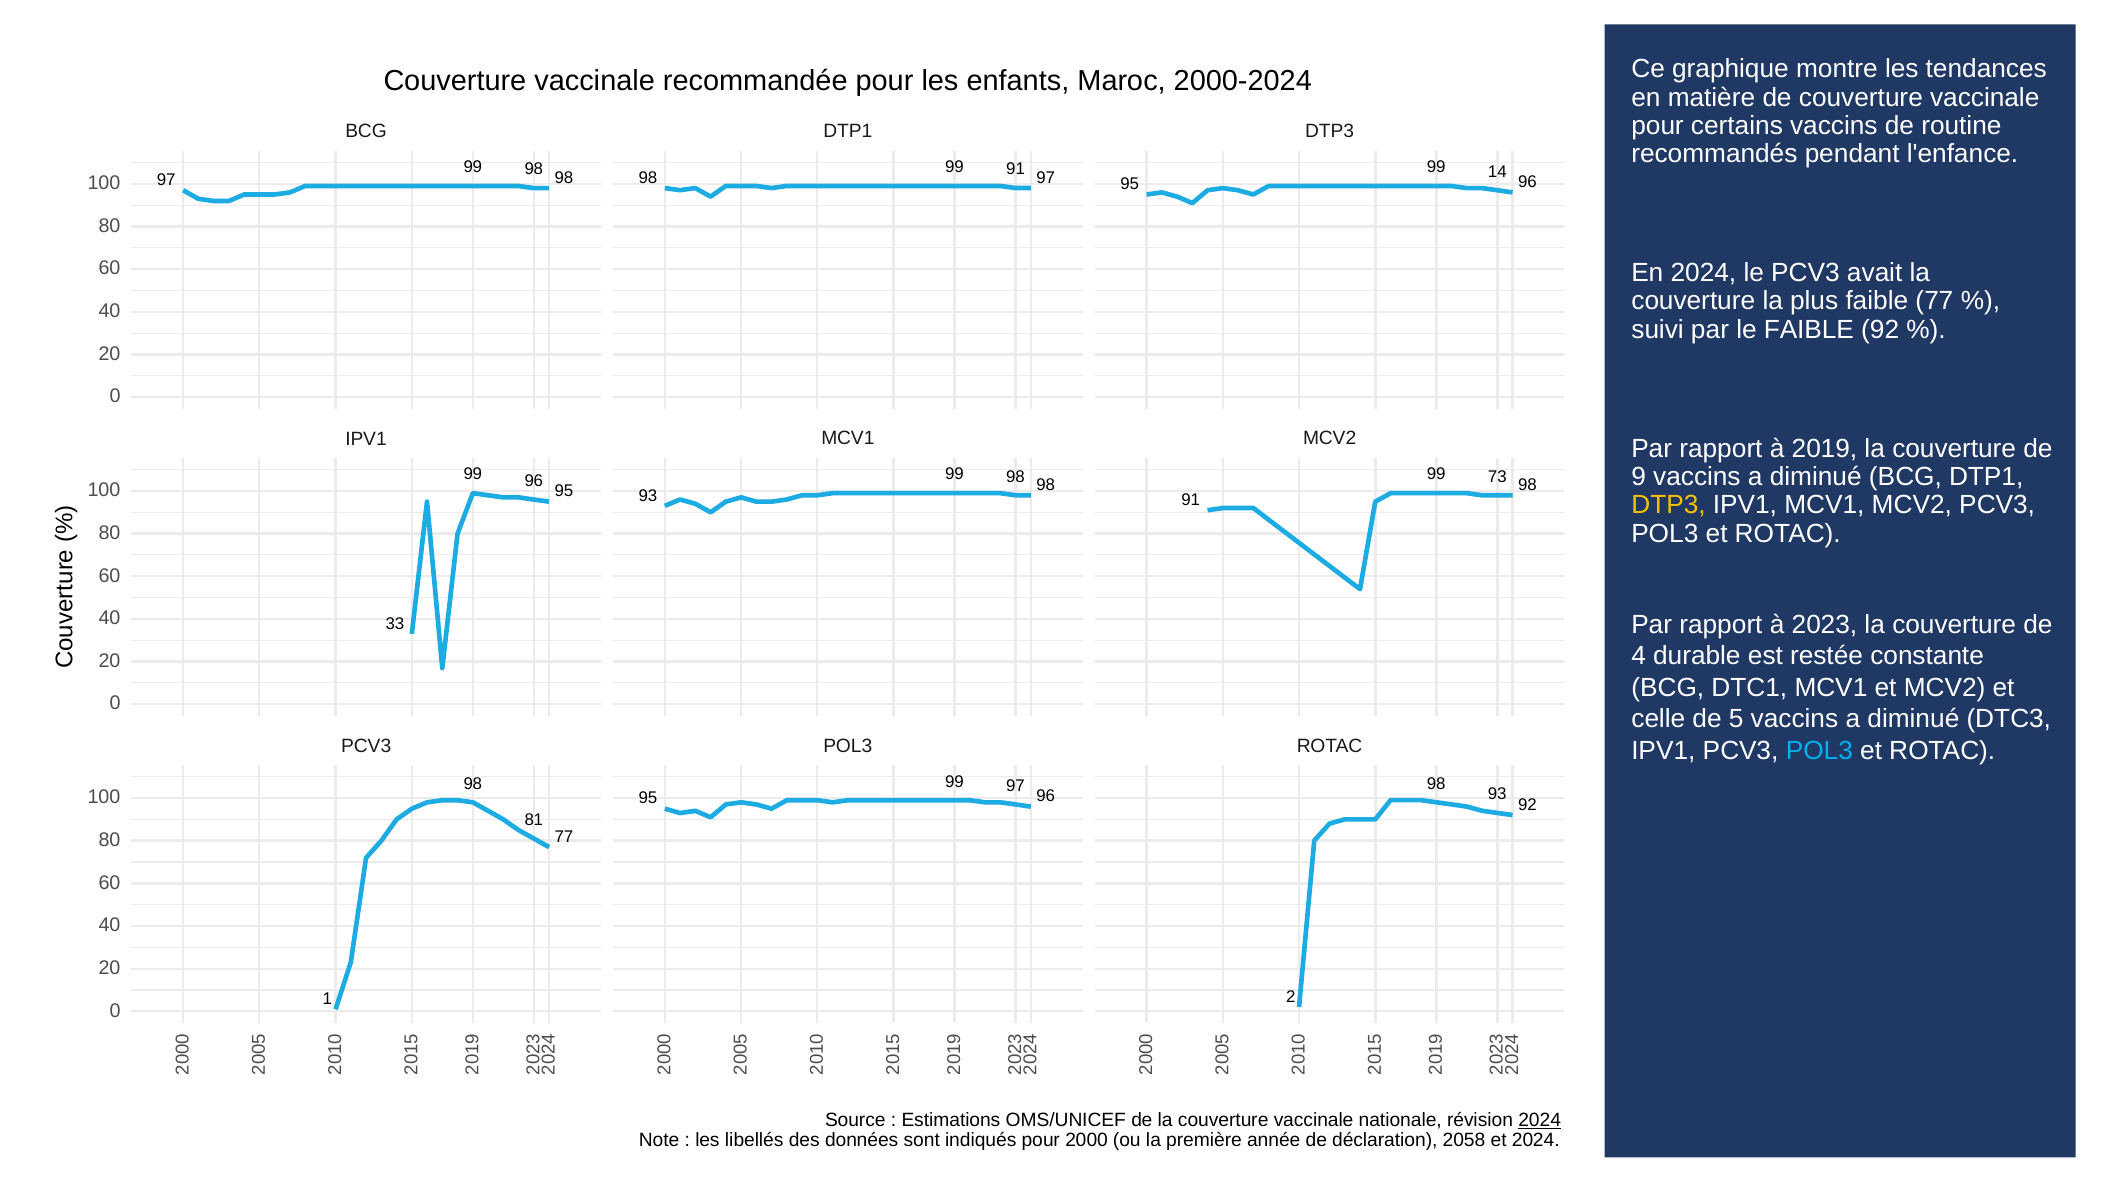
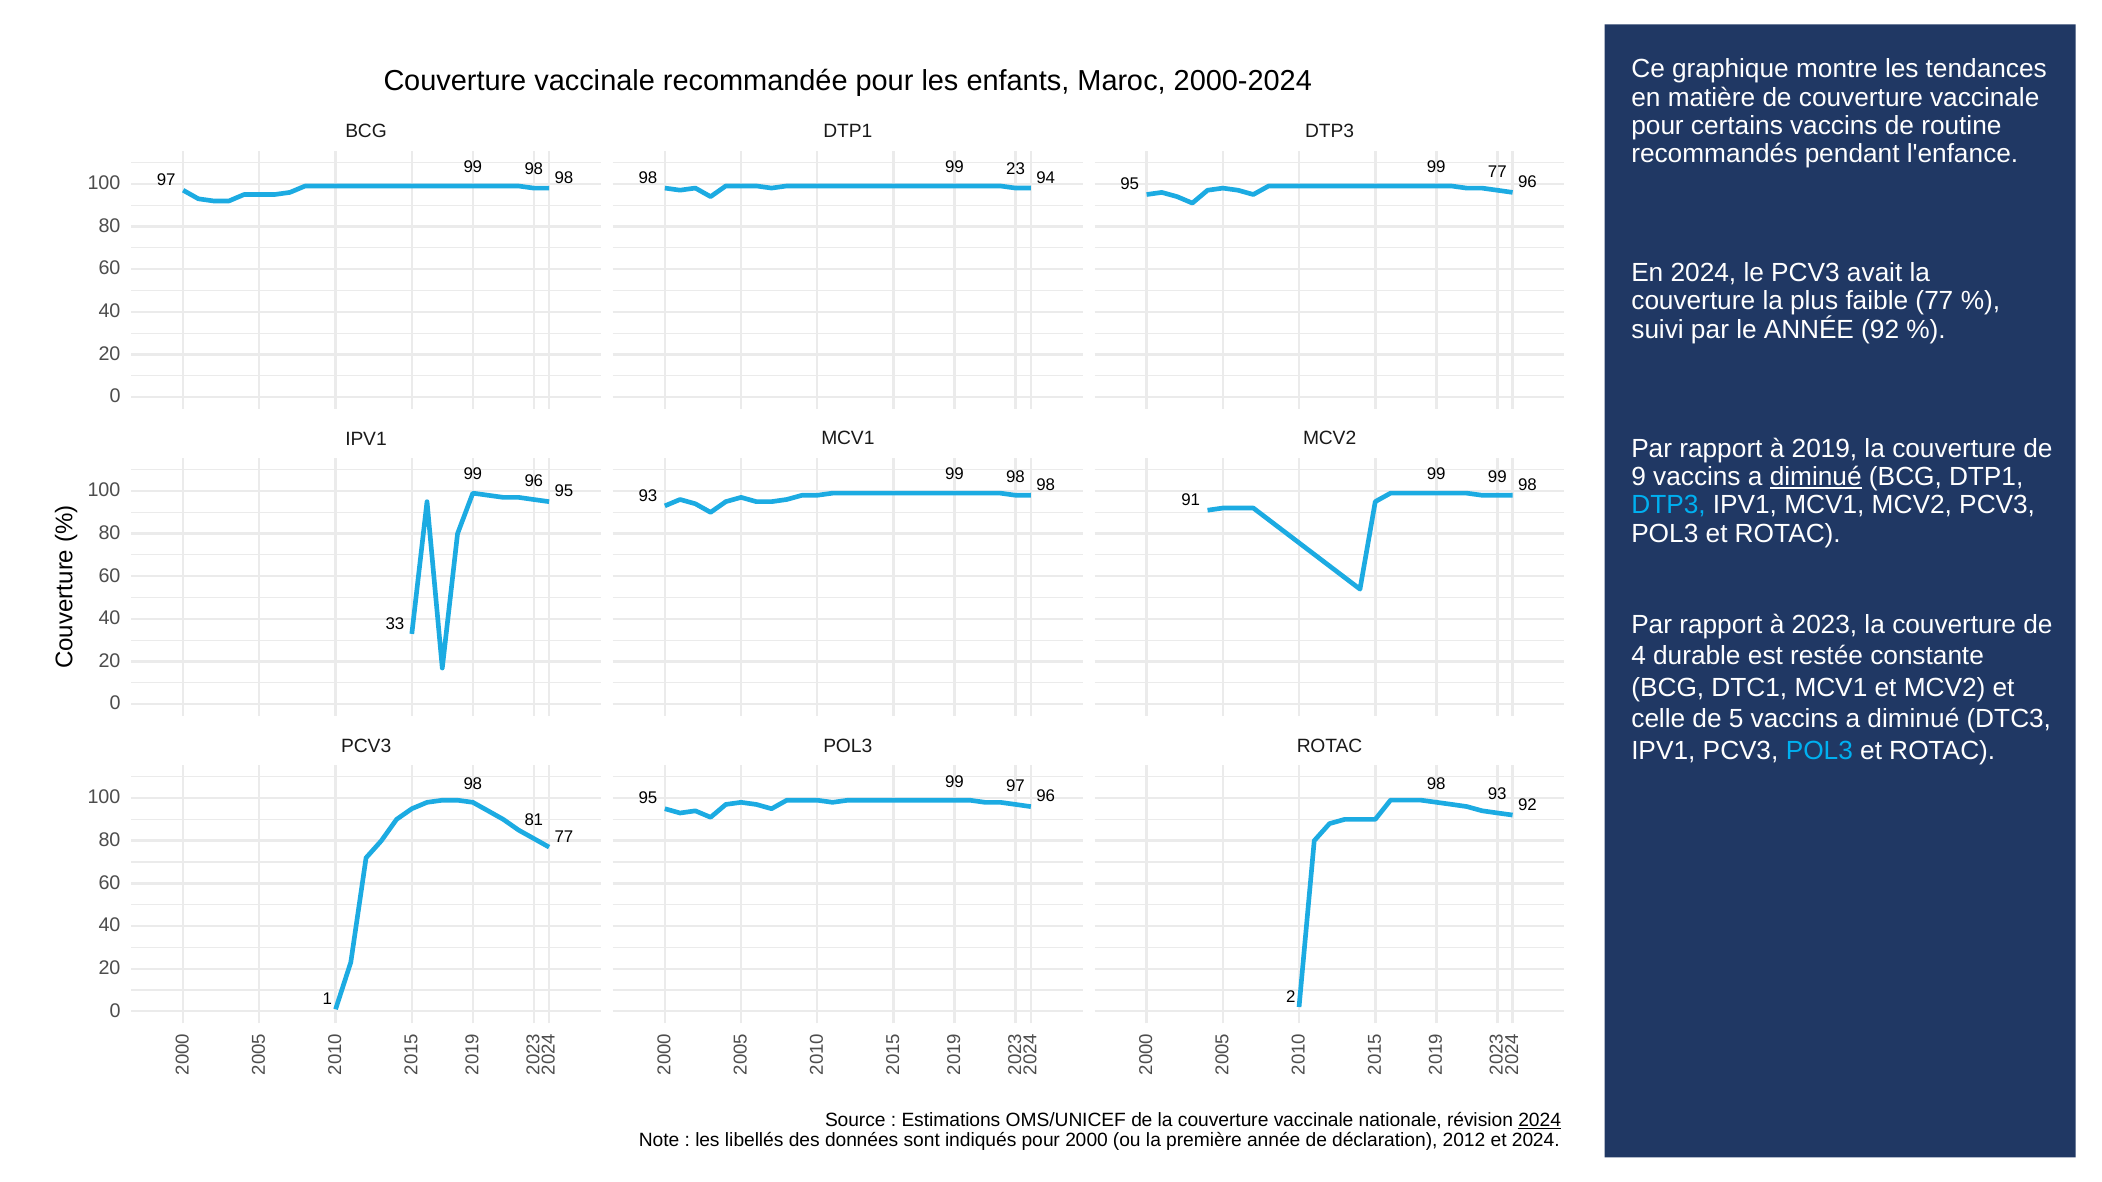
99 91: 91 -> 23
99 14: 14 -> 77
98 97: 97 -> 94
le FAIBLE: FAIBLE -> ANNÉE
diminué at (1816, 477) underline: none -> present
99 73: 73 -> 99
DTP3 at (1669, 505) colour: yellow -> light blue
2058: 2058 -> 2012
